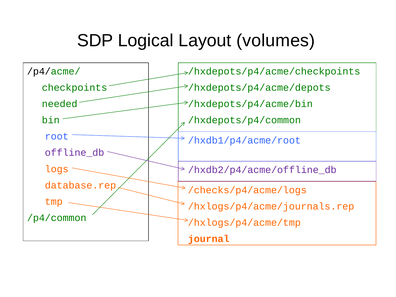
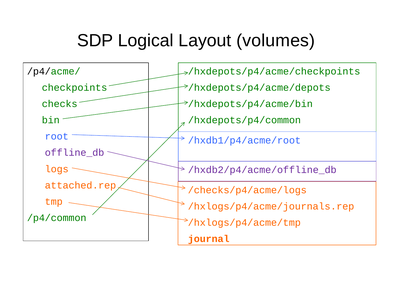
needed: needed -> checks
database.rep: database.rep -> attached.rep
